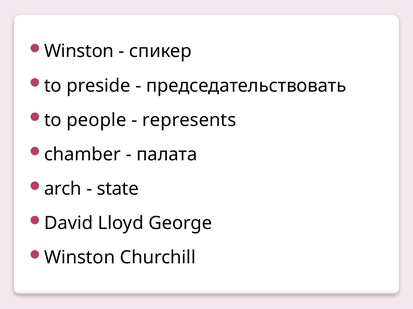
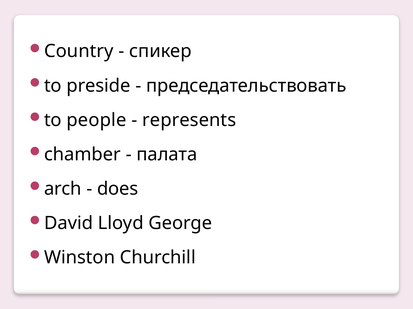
Winston at (79, 51): Winston -> Country
state: state -> does
